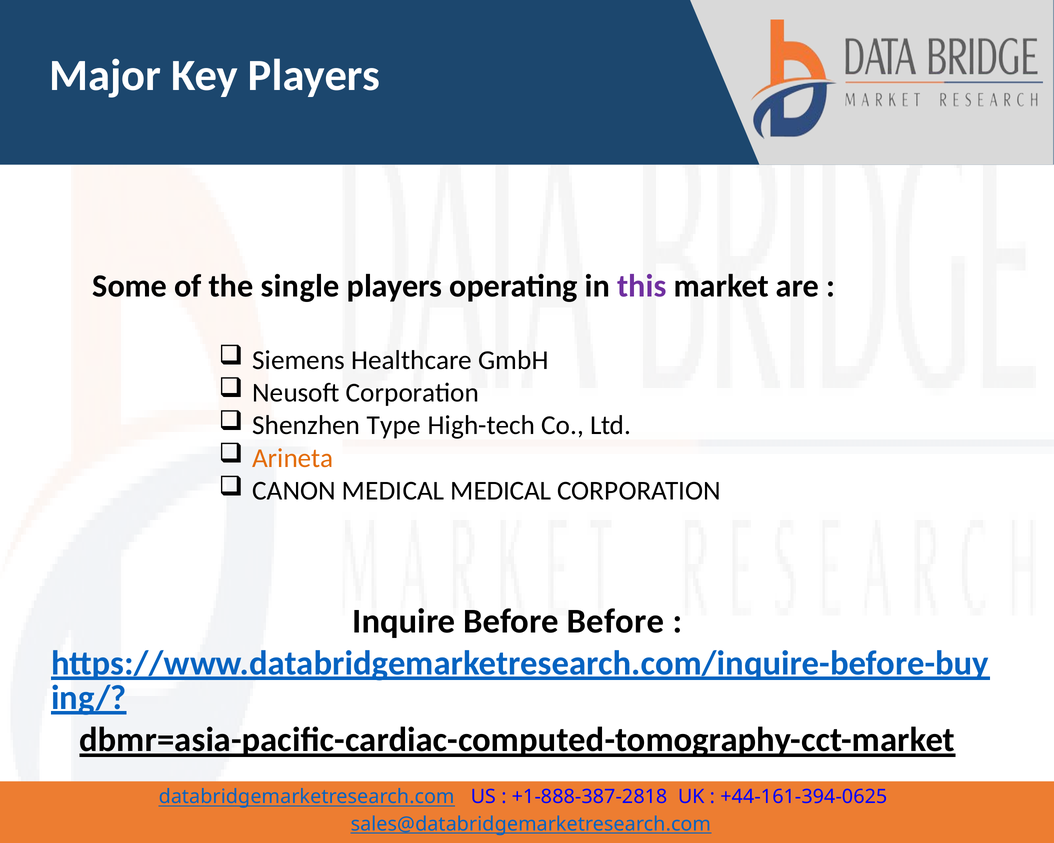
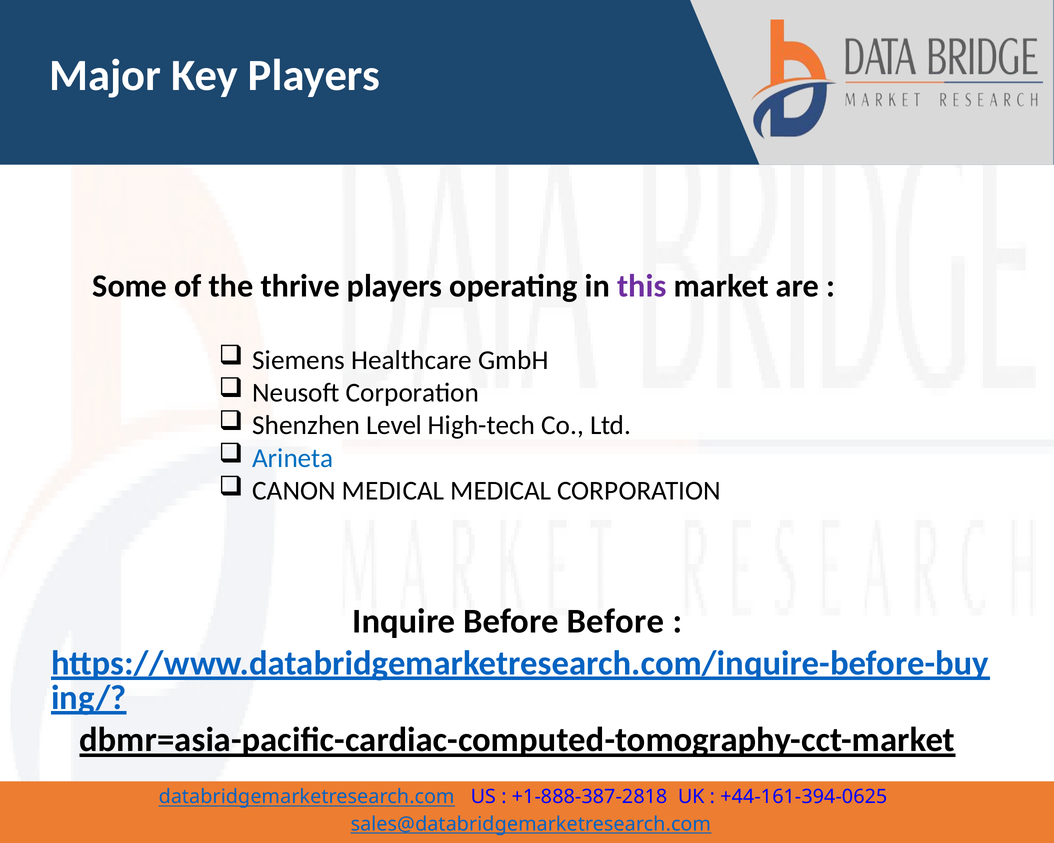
single: single -> thrive
Type: Type -> Level
Arineta colour: orange -> blue
